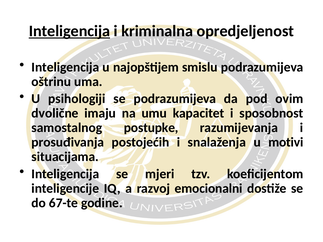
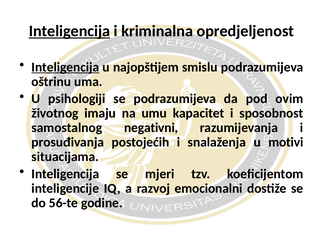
Inteligencija at (65, 67) underline: none -> present
dvolične: dvolične -> životnog
postupke: postupke -> negativni
67-te: 67-te -> 56-te
